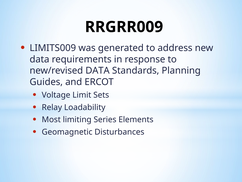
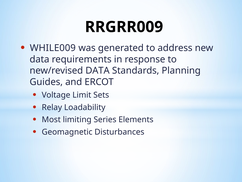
LIMITS009: LIMITS009 -> WHILE009
